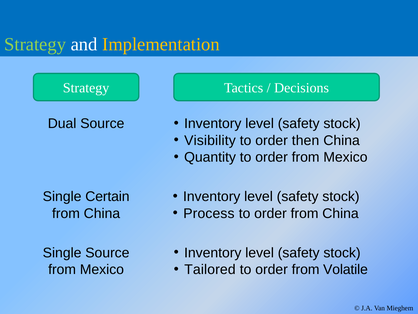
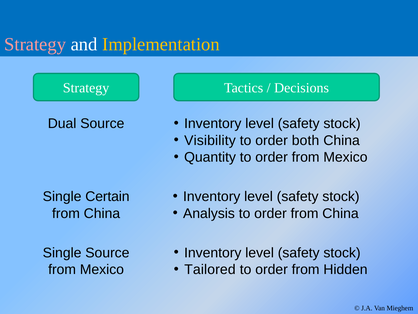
Strategy at (35, 44) colour: light green -> pink
then: then -> both
Process: Process -> Analysis
Volatile: Volatile -> Hidden
